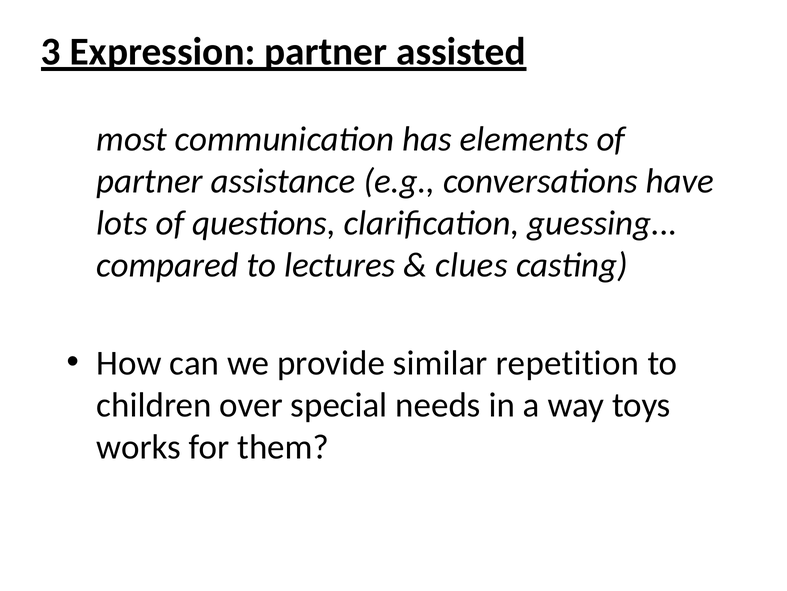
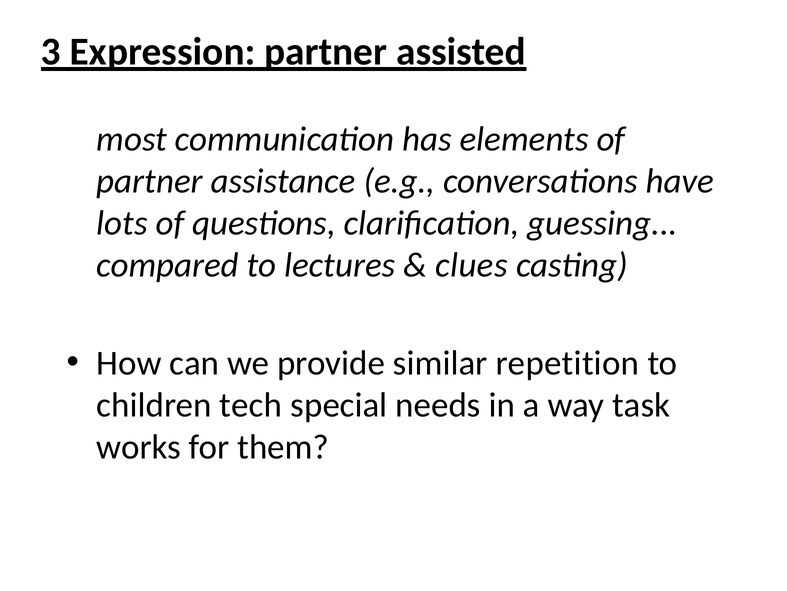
over: over -> tech
toys: toys -> task
